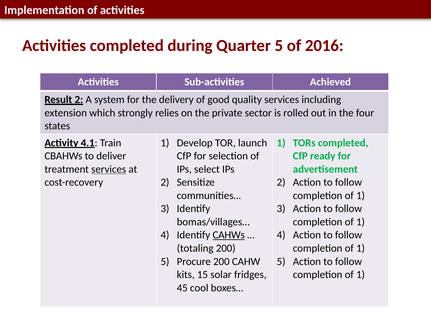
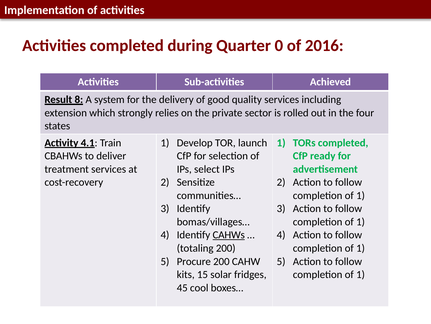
Quarter 5: 5 -> 0
Result 2: 2 -> 8
services at (109, 169) underline: present -> none
